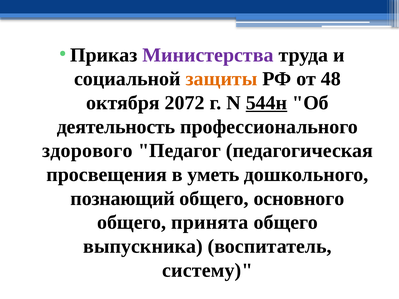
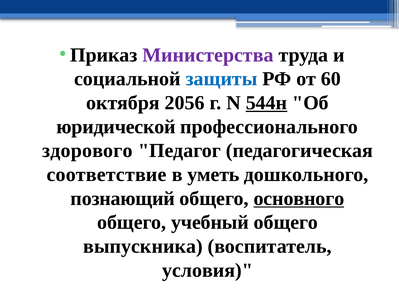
защиты colour: orange -> blue
48: 48 -> 60
2072: 2072 -> 2056
деятельность: деятельность -> юридической
просвещения: просвещения -> соответствие
основного underline: none -> present
принята: принята -> учебный
систему: систему -> условия
